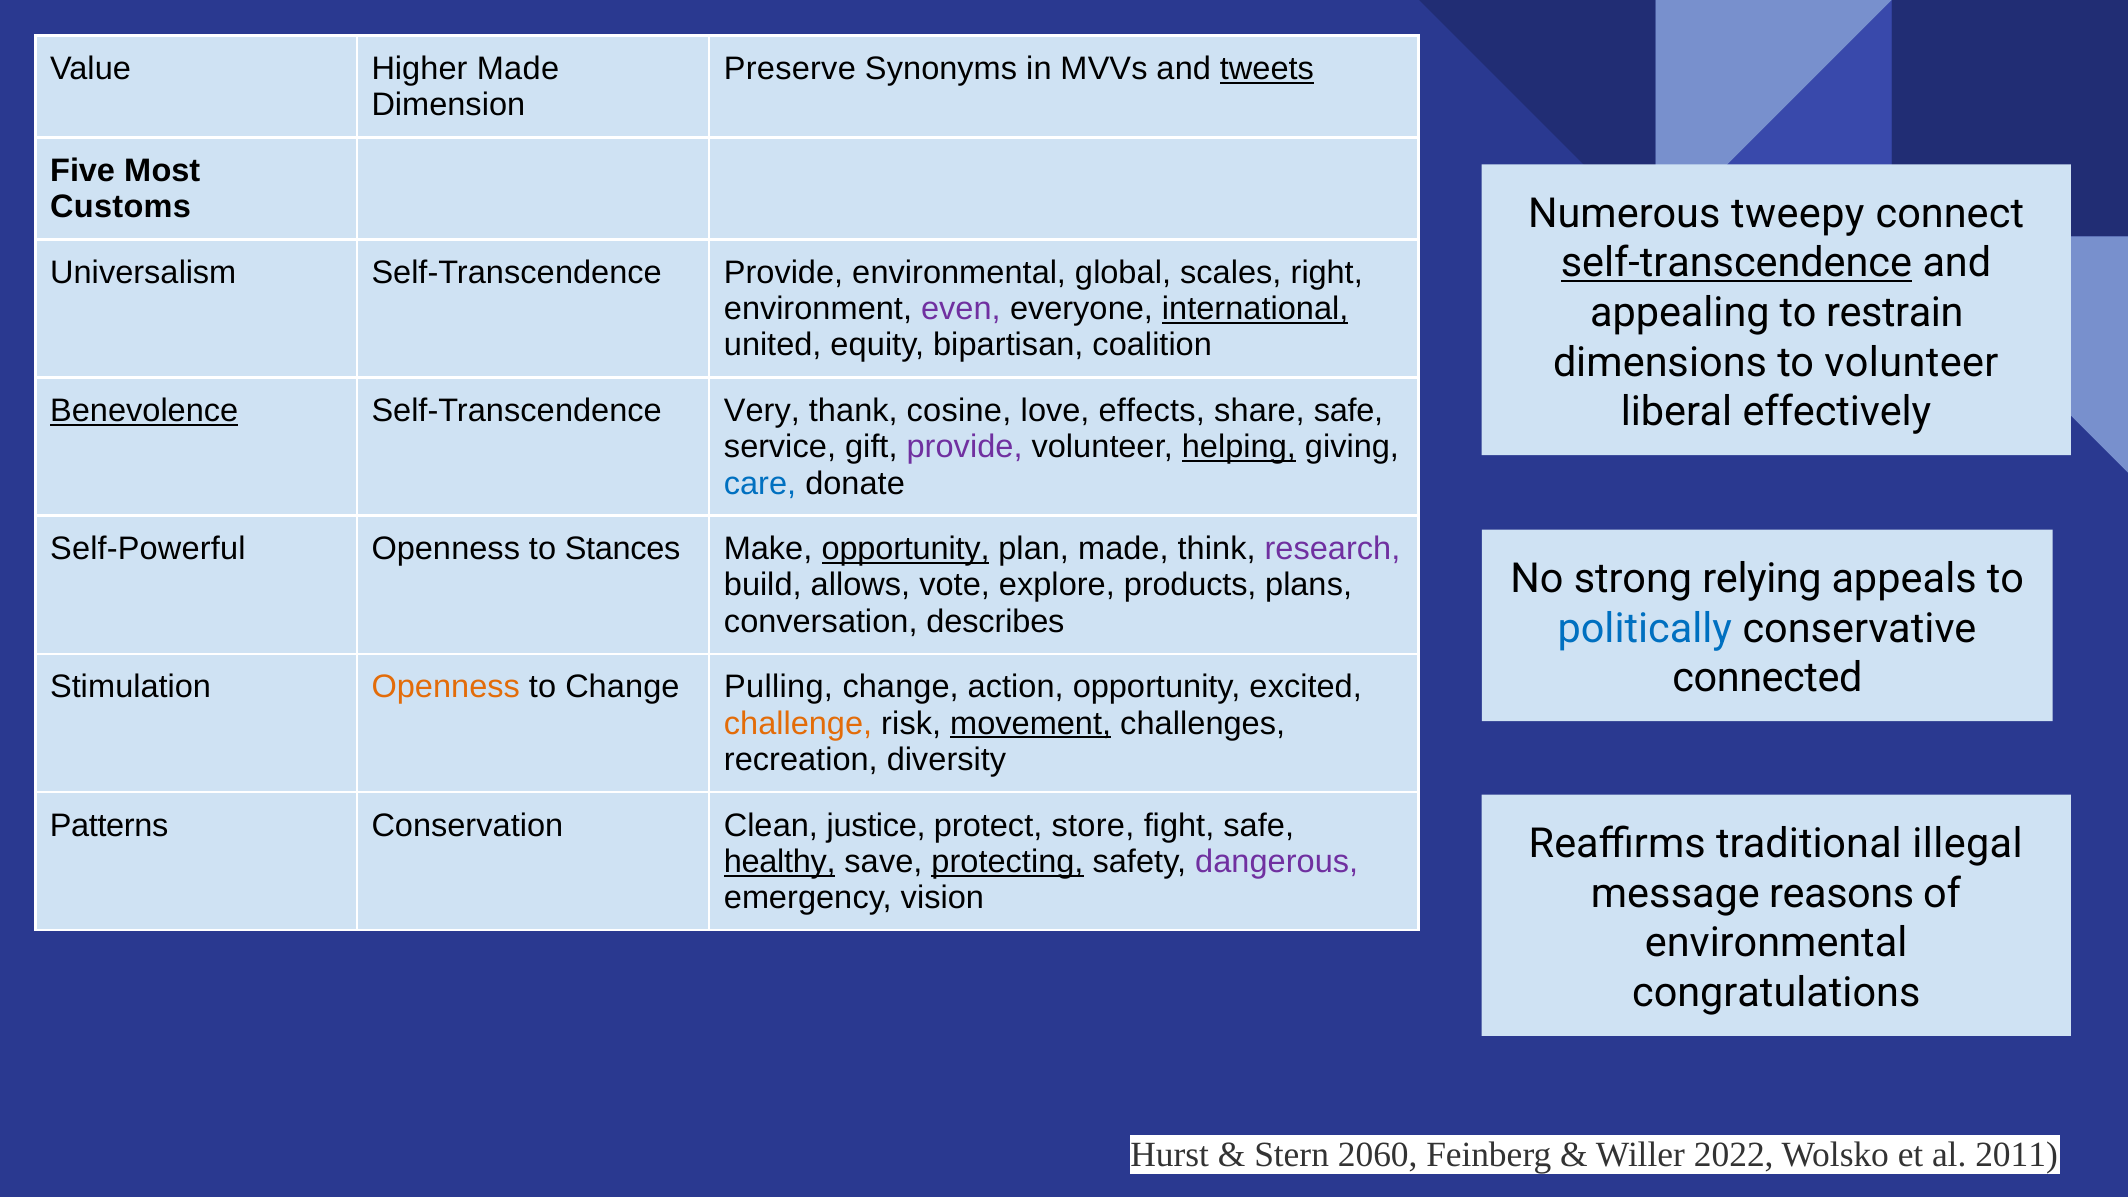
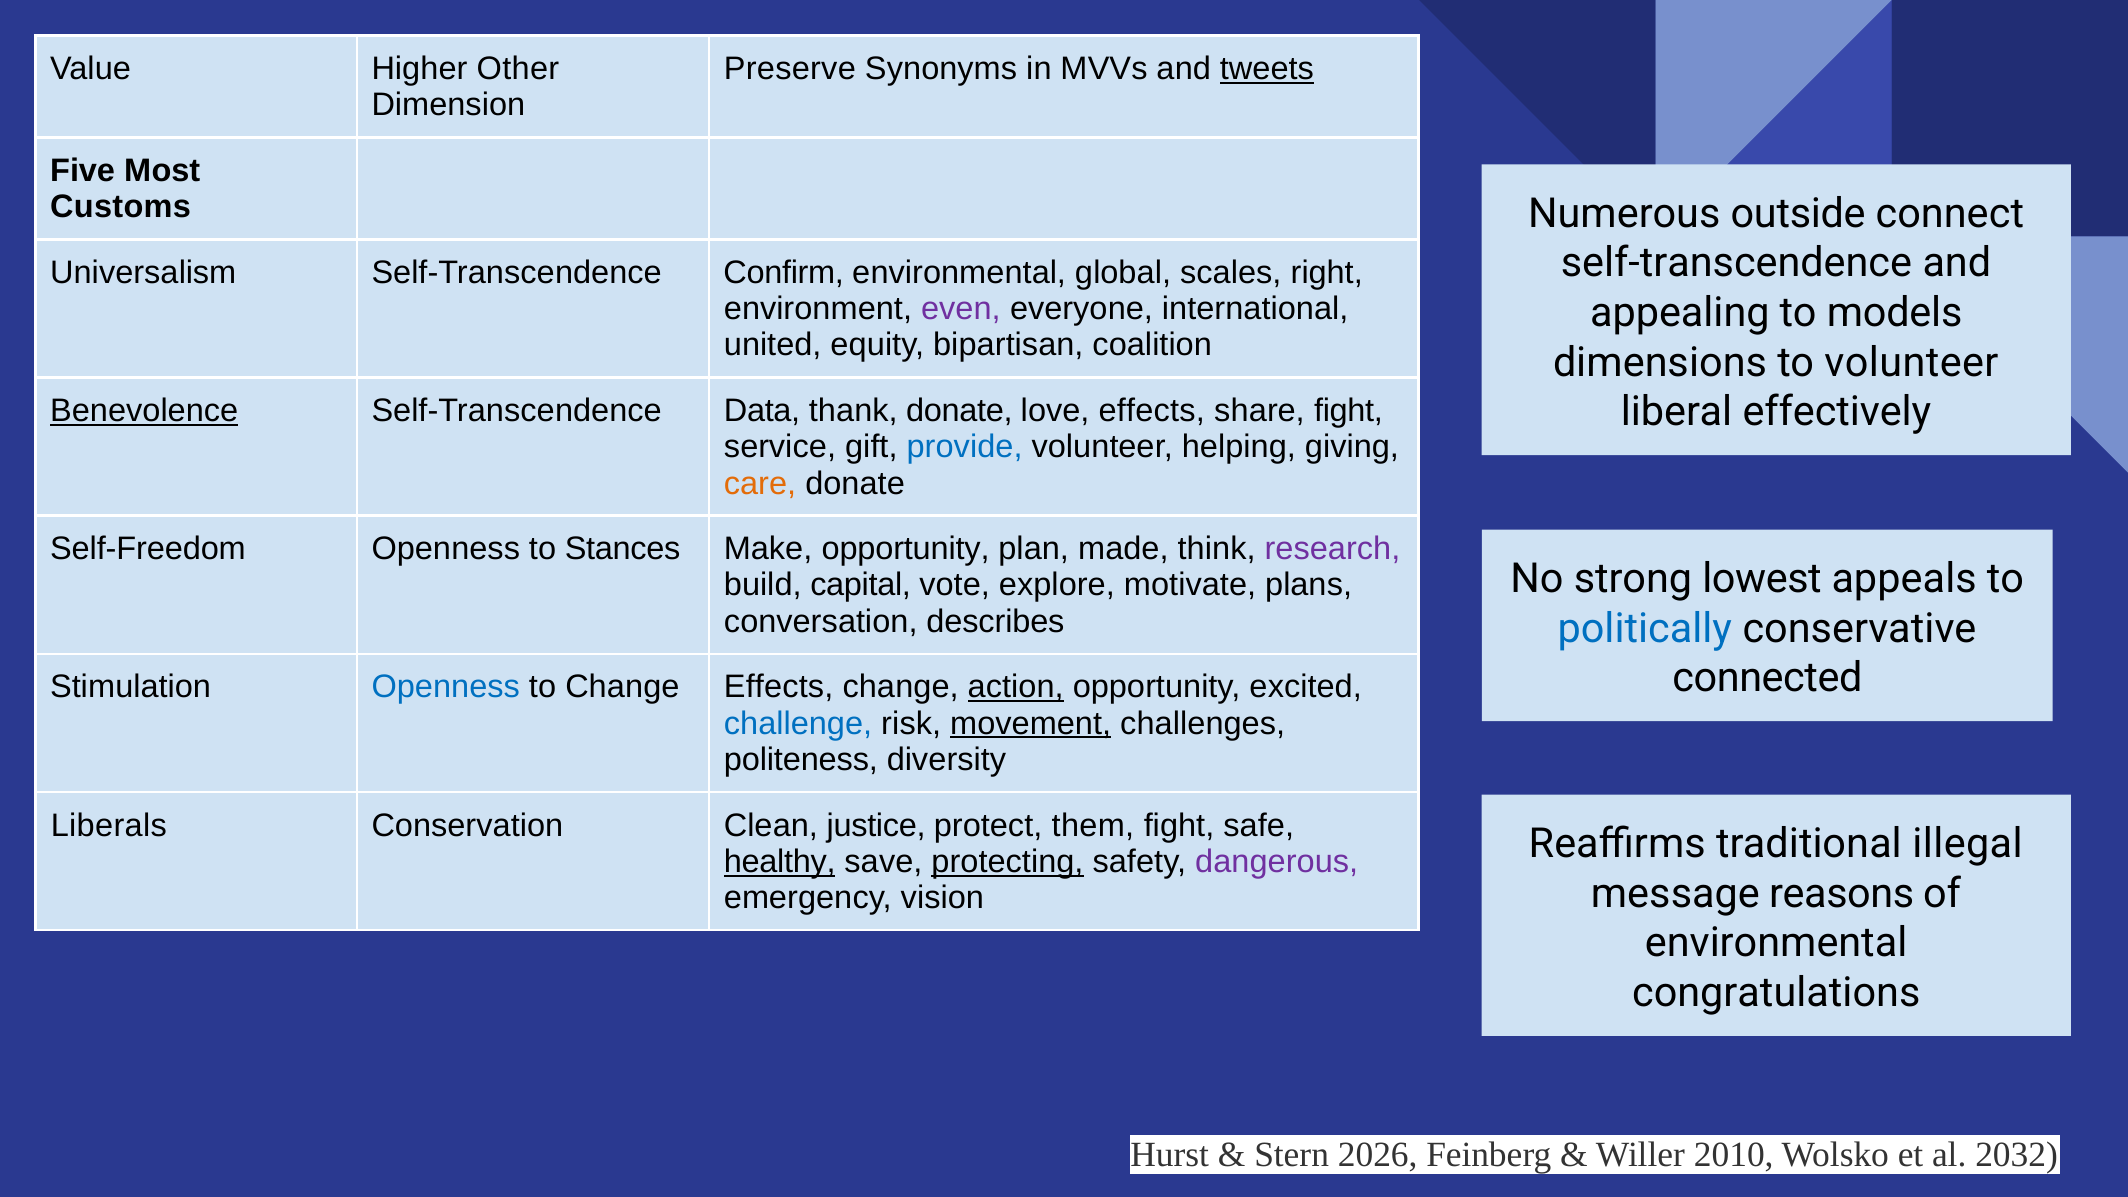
Higher Made: Made -> Other
tweepy: tweepy -> outside
self-transcendence at (1736, 263) underline: present -> none
Self-Transcendence Provide: Provide -> Confirm
international underline: present -> none
restrain: restrain -> models
Very: Very -> Data
thank cosine: cosine -> donate
share safe: safe -> fight
provide at (965, 447) colour: purple -> blue
helping underline: present -> none
care colour: blue -> orange
Self-Powerful: Self-Powerful -> Self-Freedom
opportunity at (906, 549) underline: present -> none
relying: relying -> lowest
allows: allows -> capital
products: products -> motivate
Openness at (446, 687) colour: orange -> blue
Change Pulling: Pulling -> Effects
action underline: none -> present
challenge colour: orange -> blue
recreation: recreation -> politeness
Patterns: Patterns -> Liberals
store: store -> them
2060: 2060 -> 2026
2022: 2022 -> 2010
2011: 2011 -> 2032
